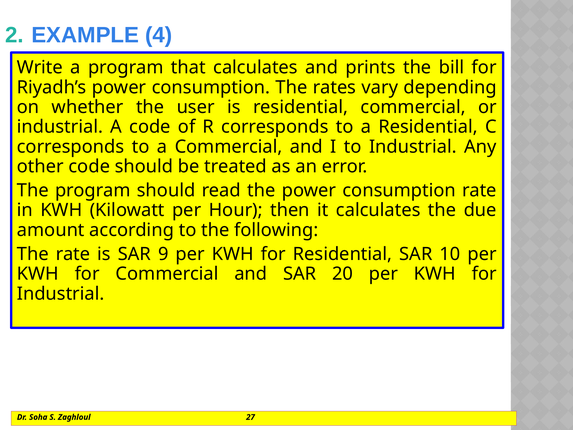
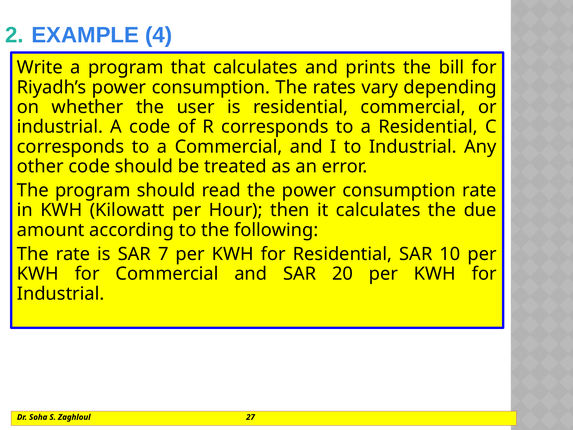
9: 9 -> 7
